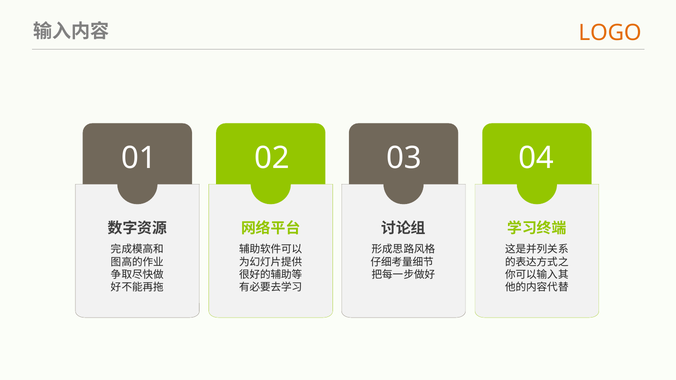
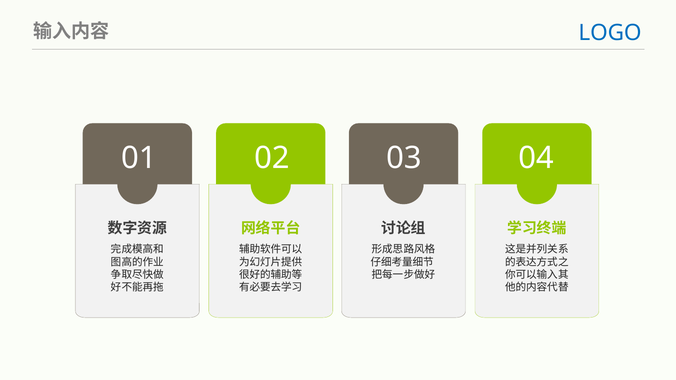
LOGO colour: orange -> blue
